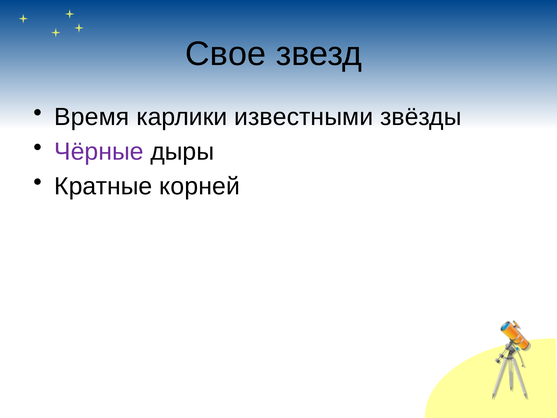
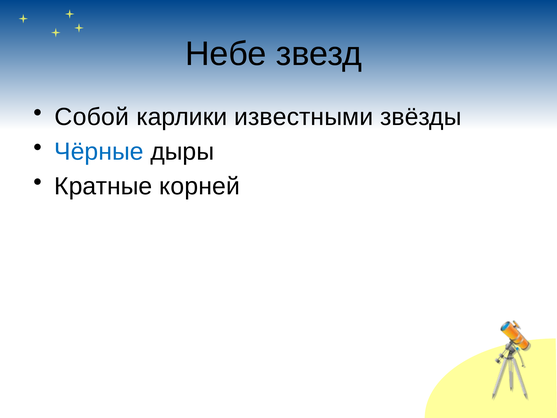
Свое: Свое -> Небе
Время: Время -> Собой
Чёрные colour: purple -> blue
